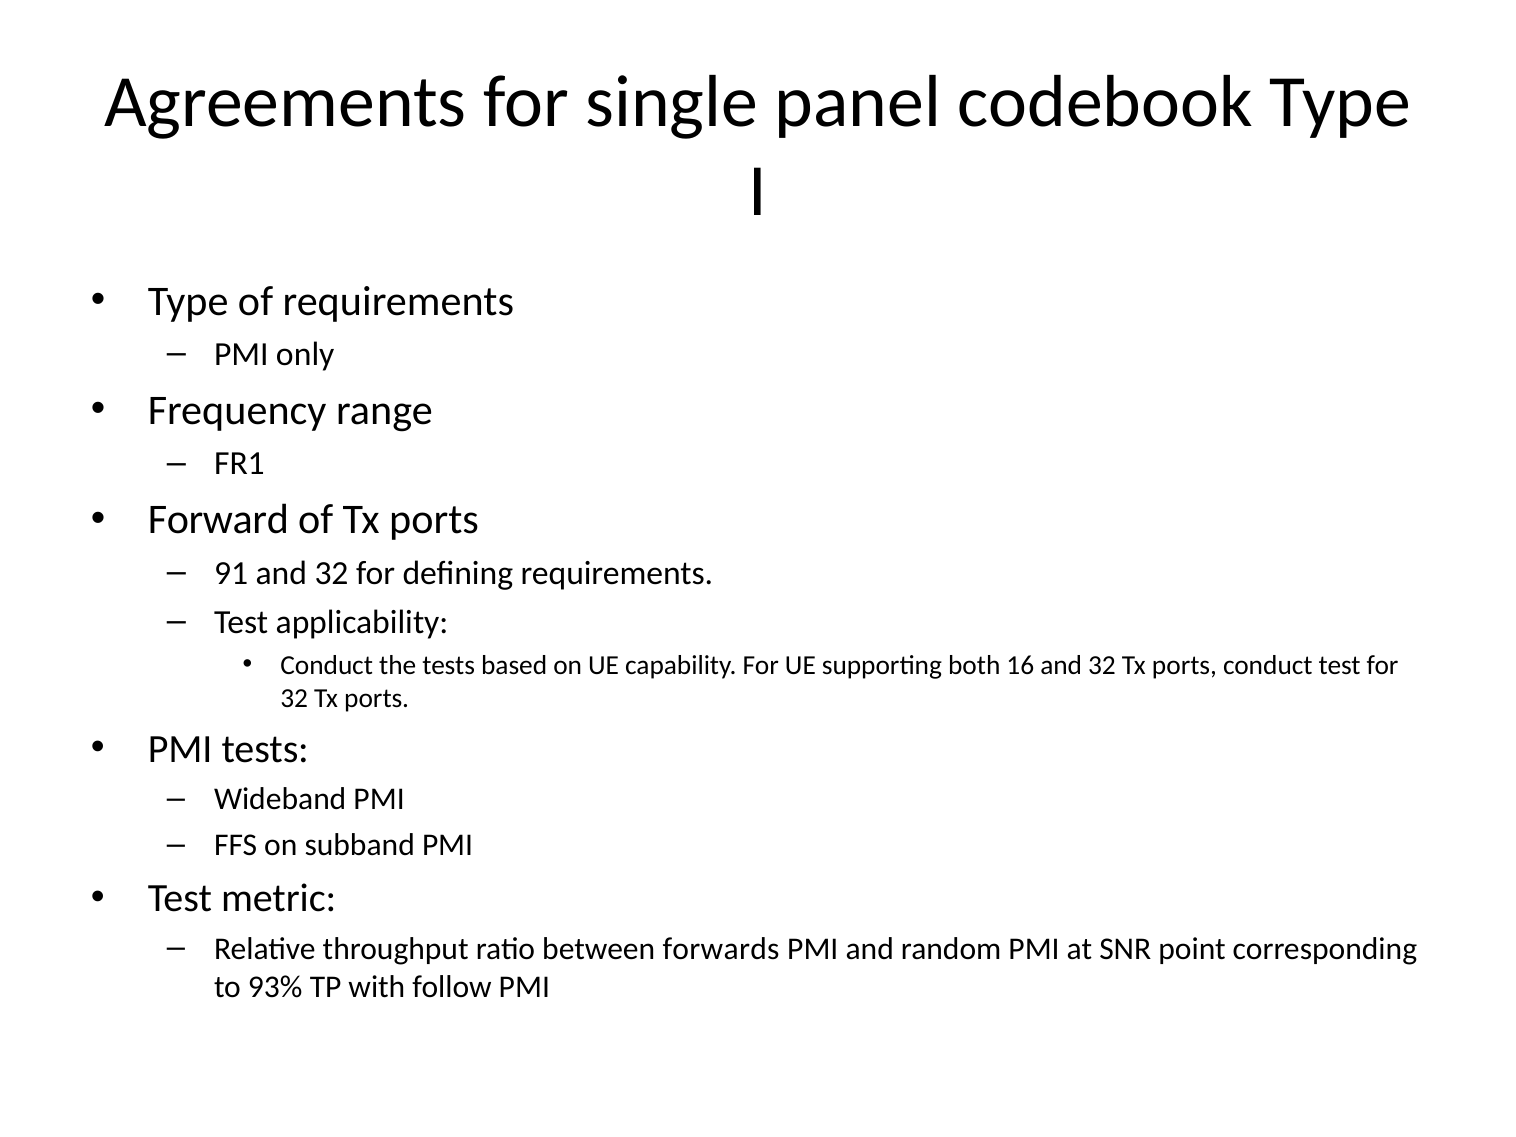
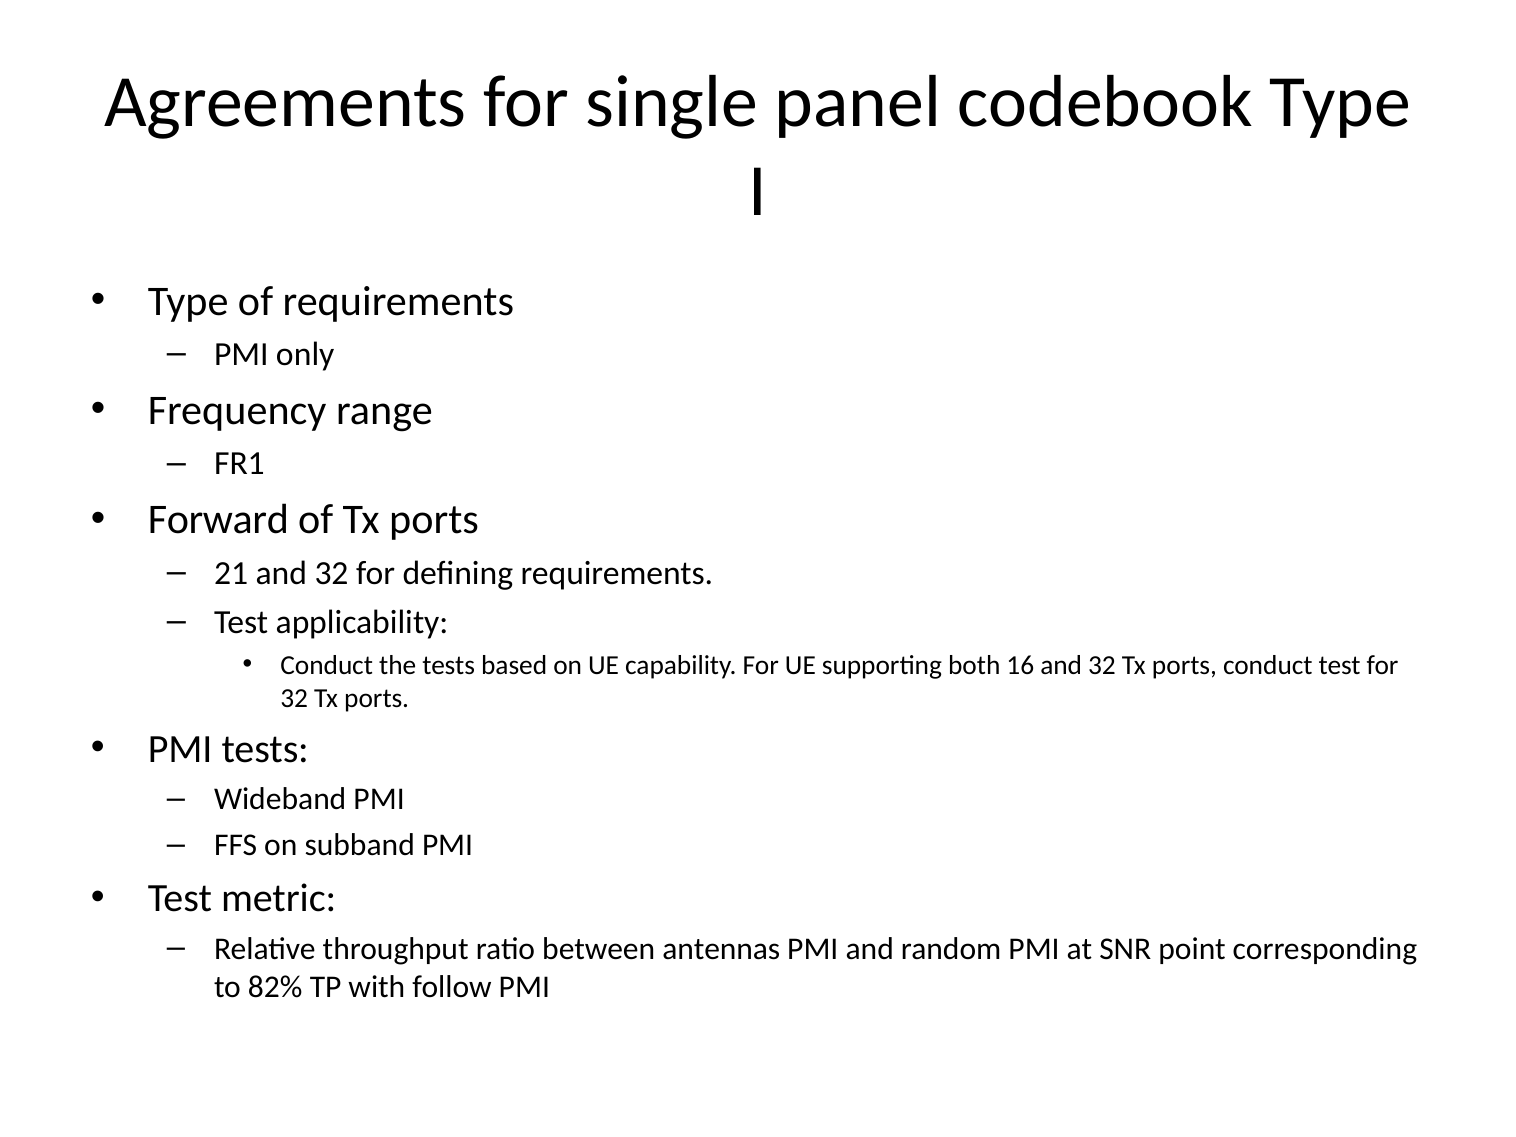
91: 91 -> 21
forwards: forwards -> antennas
93%: 93% -> 82%
